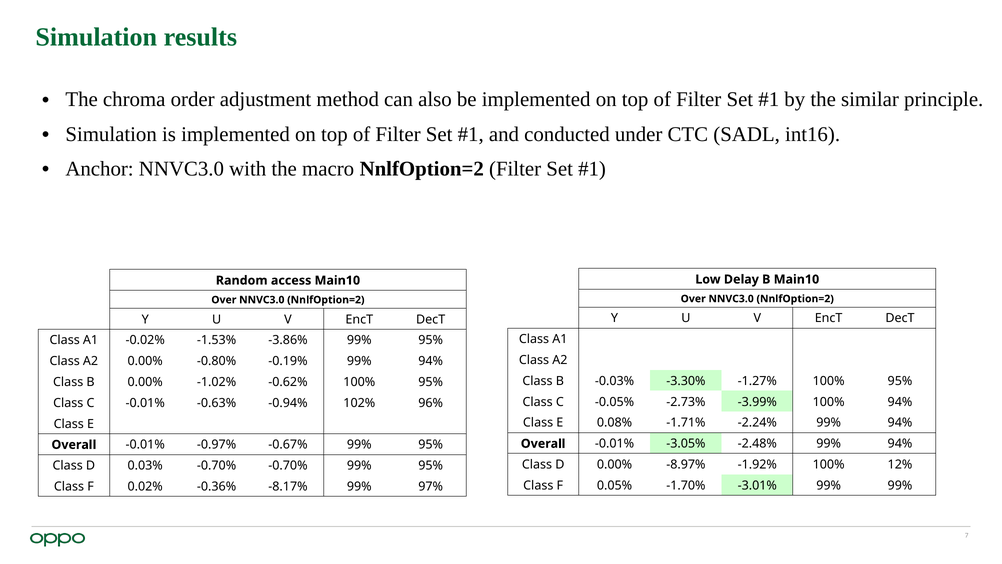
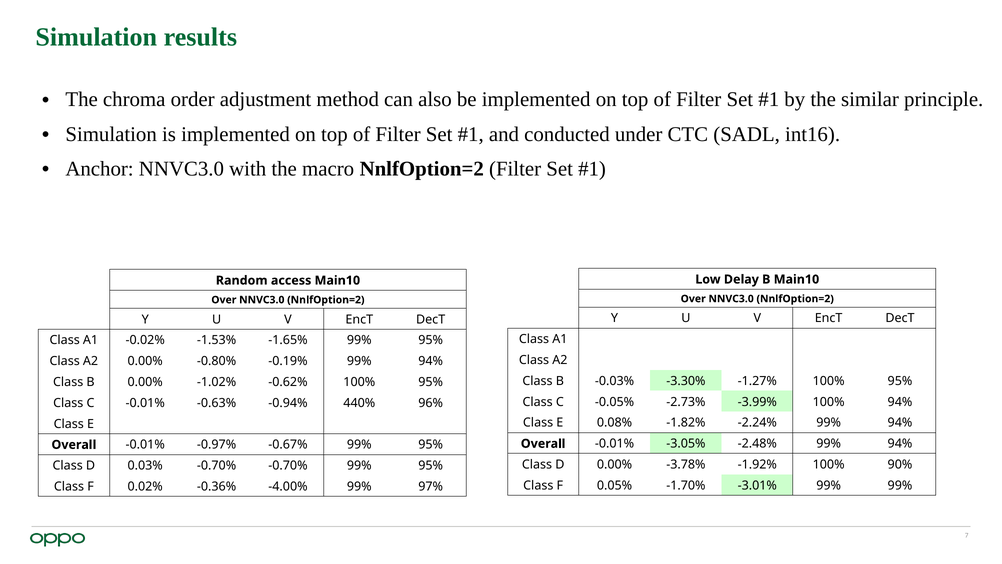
-3.86%: -3.86% -> -1.65%
102%: 102% -> 440%
-1.71%: -1.71% -> -1.82%
-8.97%: -8.97% -> -3.78%
12%: 12% -> 90%
-8.17%: -8.17% -> -4.00%
